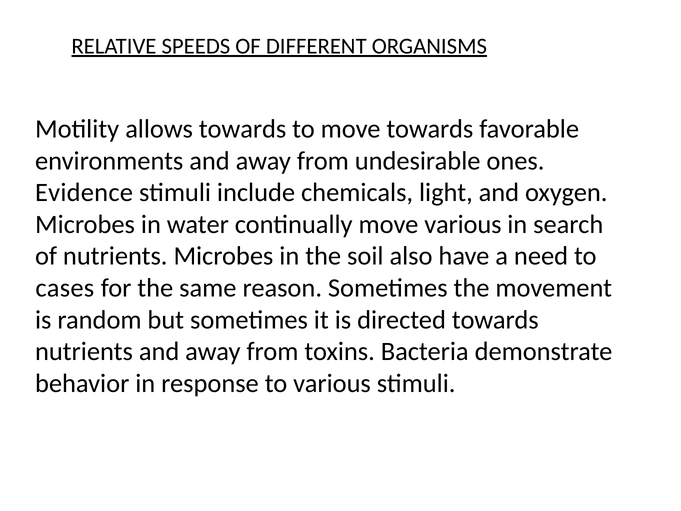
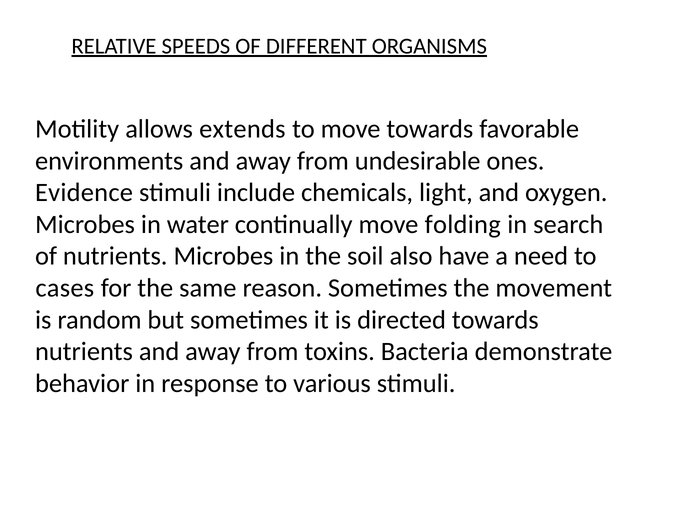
allows towards: towards -> extends
move various: various -> folding
